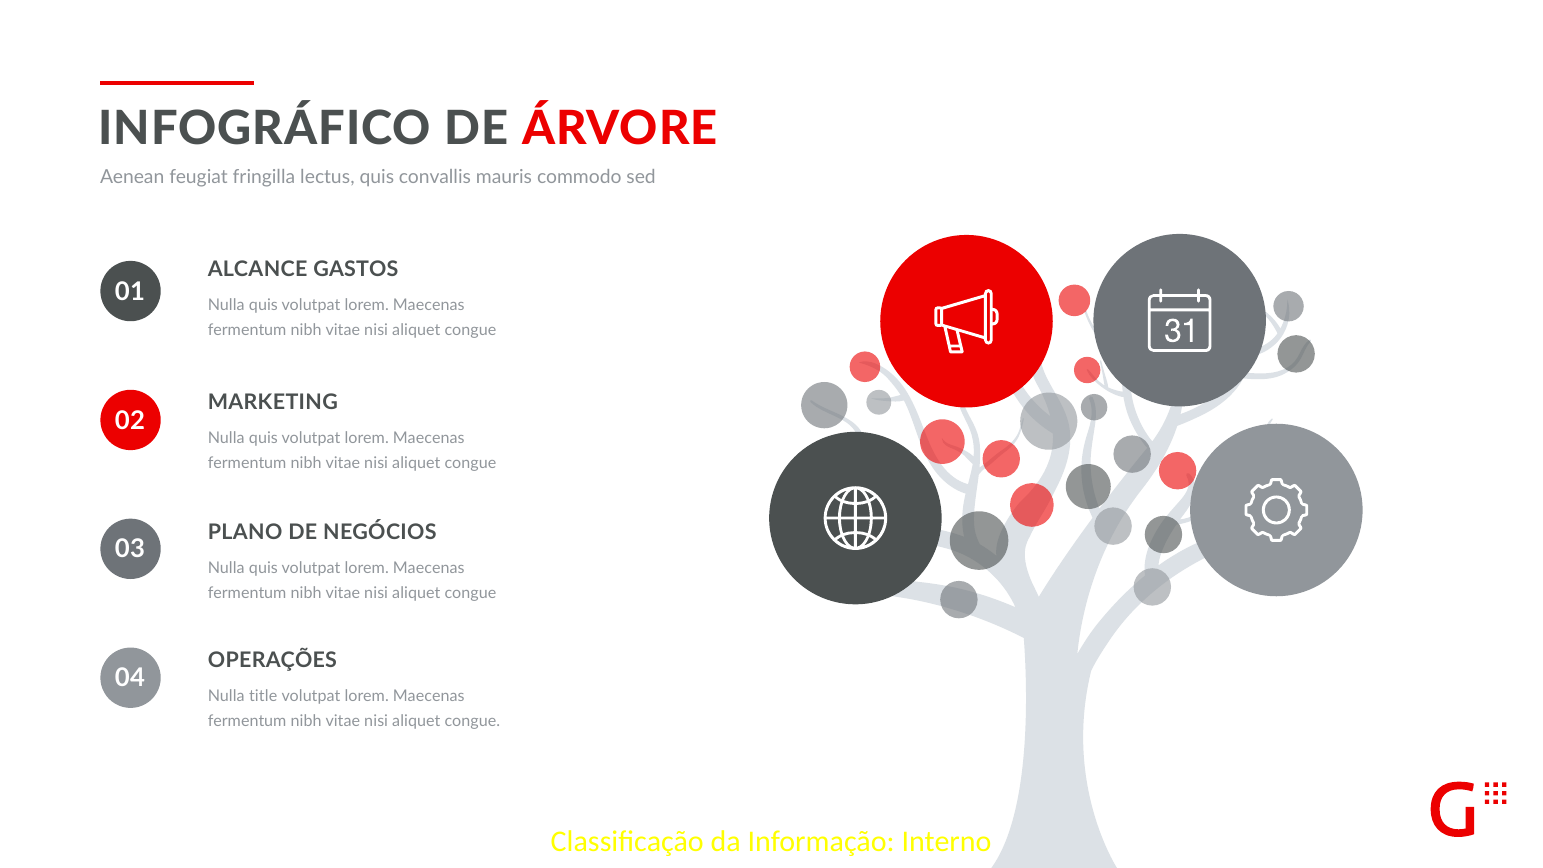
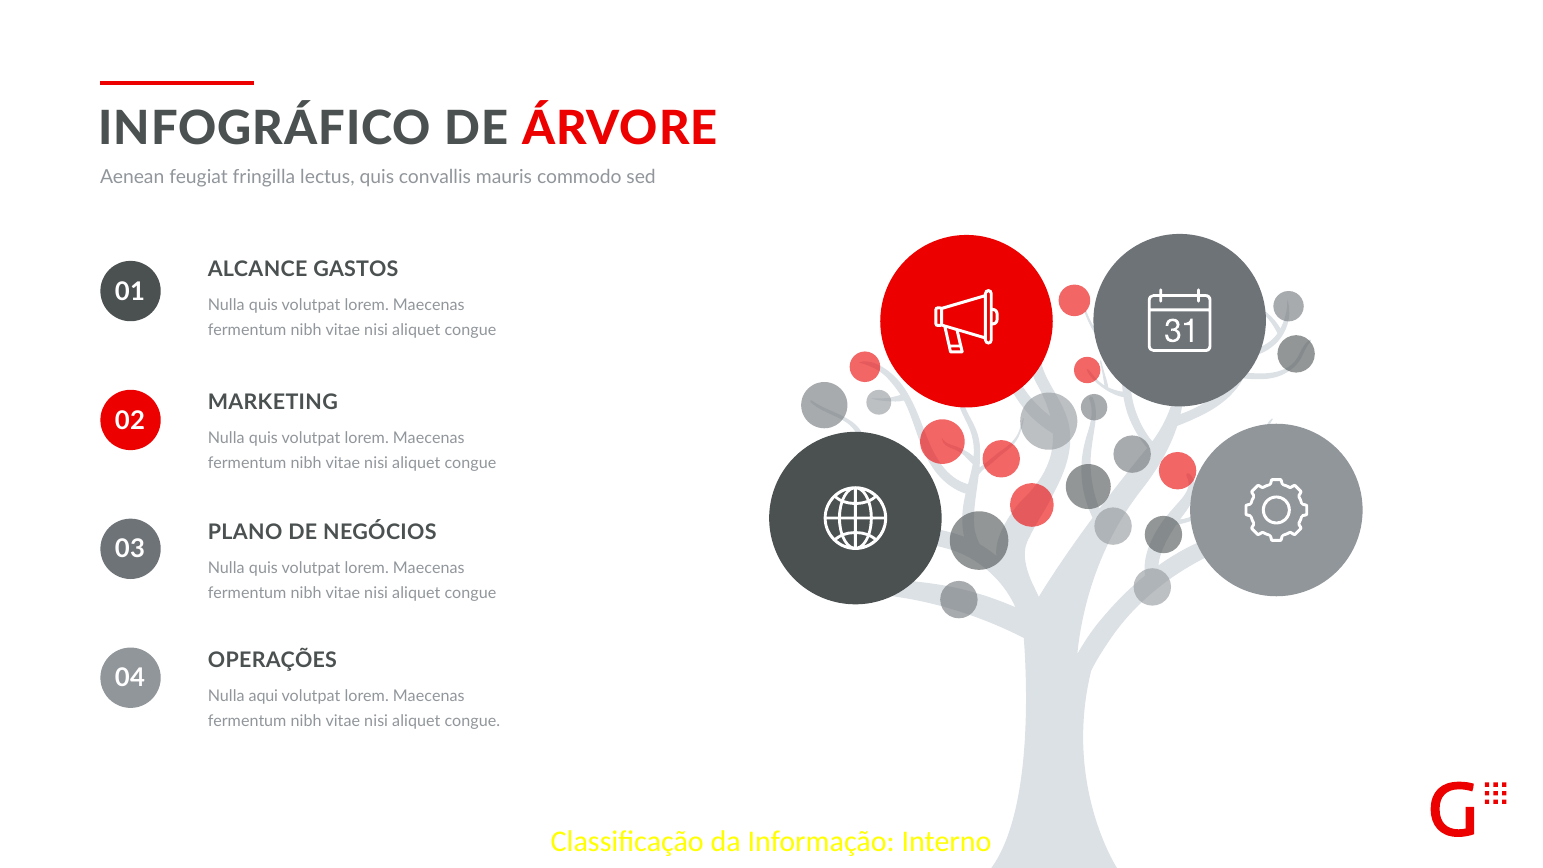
title: title -> aqui
